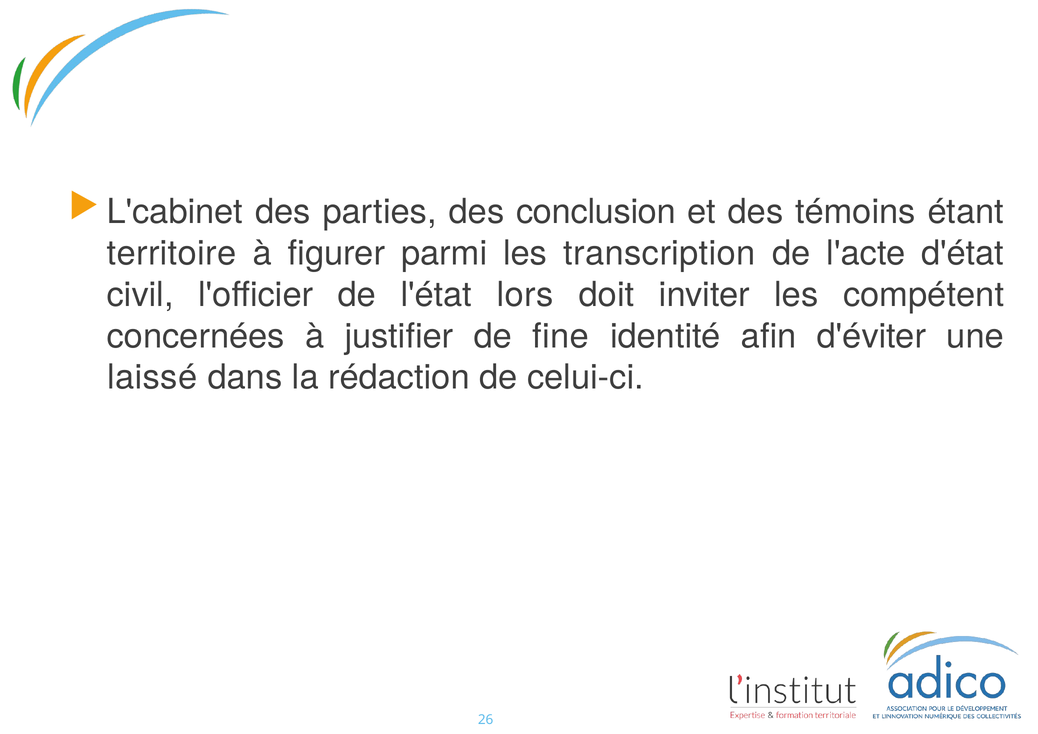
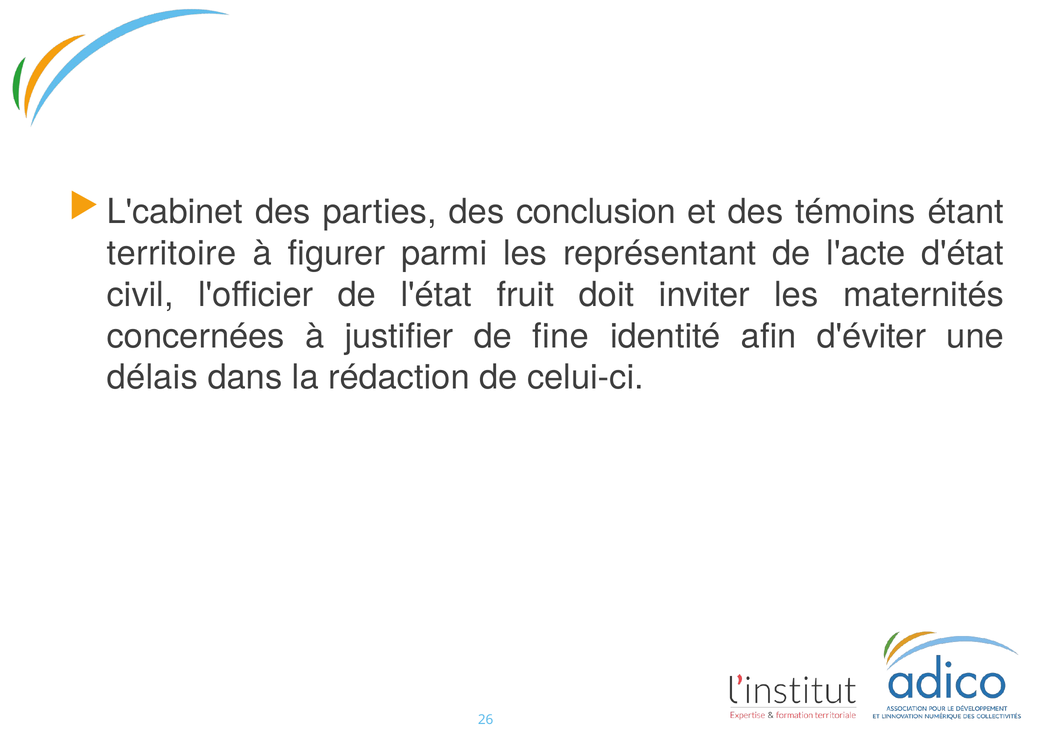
transcription: transcription -> représentant
lors: lors -> fruit
compétent: compétent -> maternités
laissé: laissé -> délais
